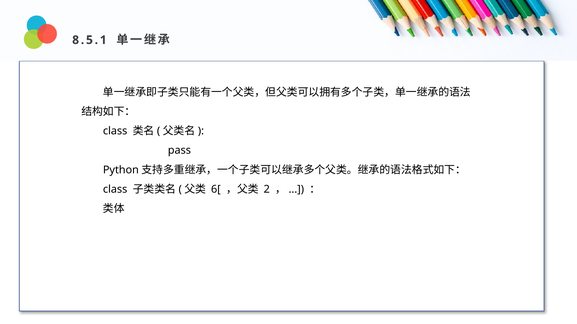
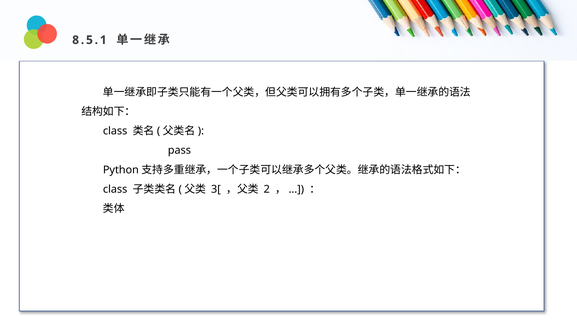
6[: 6[ -> 3[
